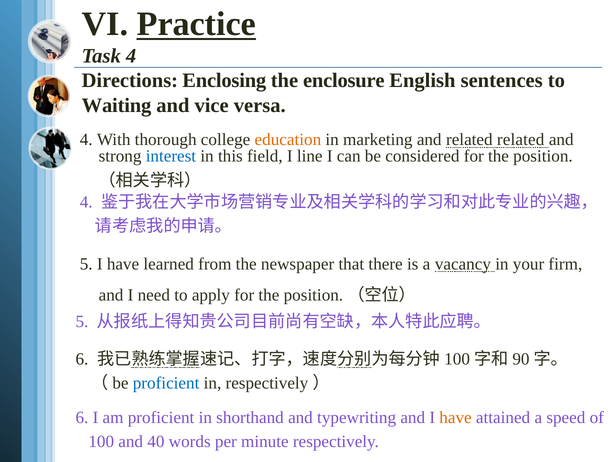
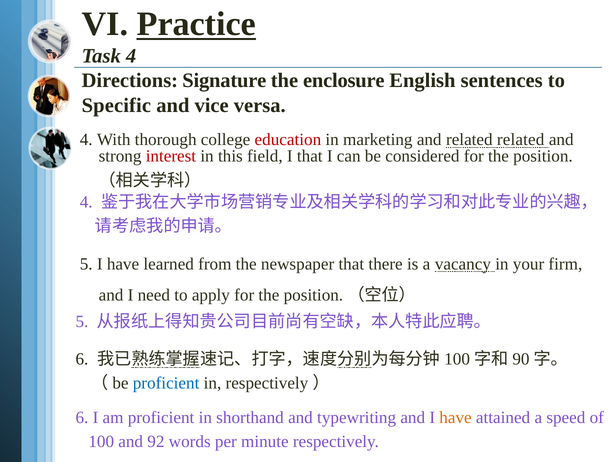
Enclosing: Enclosing -> Signature
Waiting: Waiting -> Specific
education colour: orange -> red
interest colour: blue -> red
I line: line -> that
40: 40 -> 92
